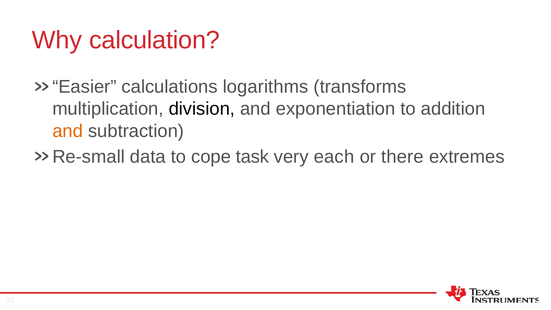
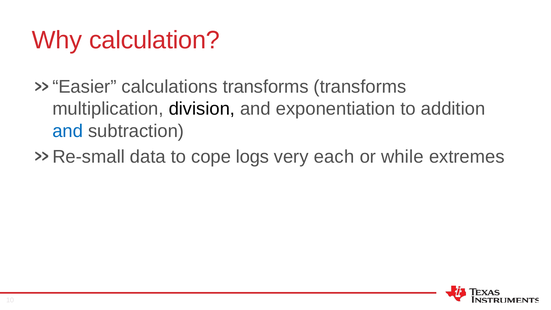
calculations logarithms: logarithms -> transforms
and at (68, 131) colour: orange -> blue
task: task -> logs
there: there -> while
